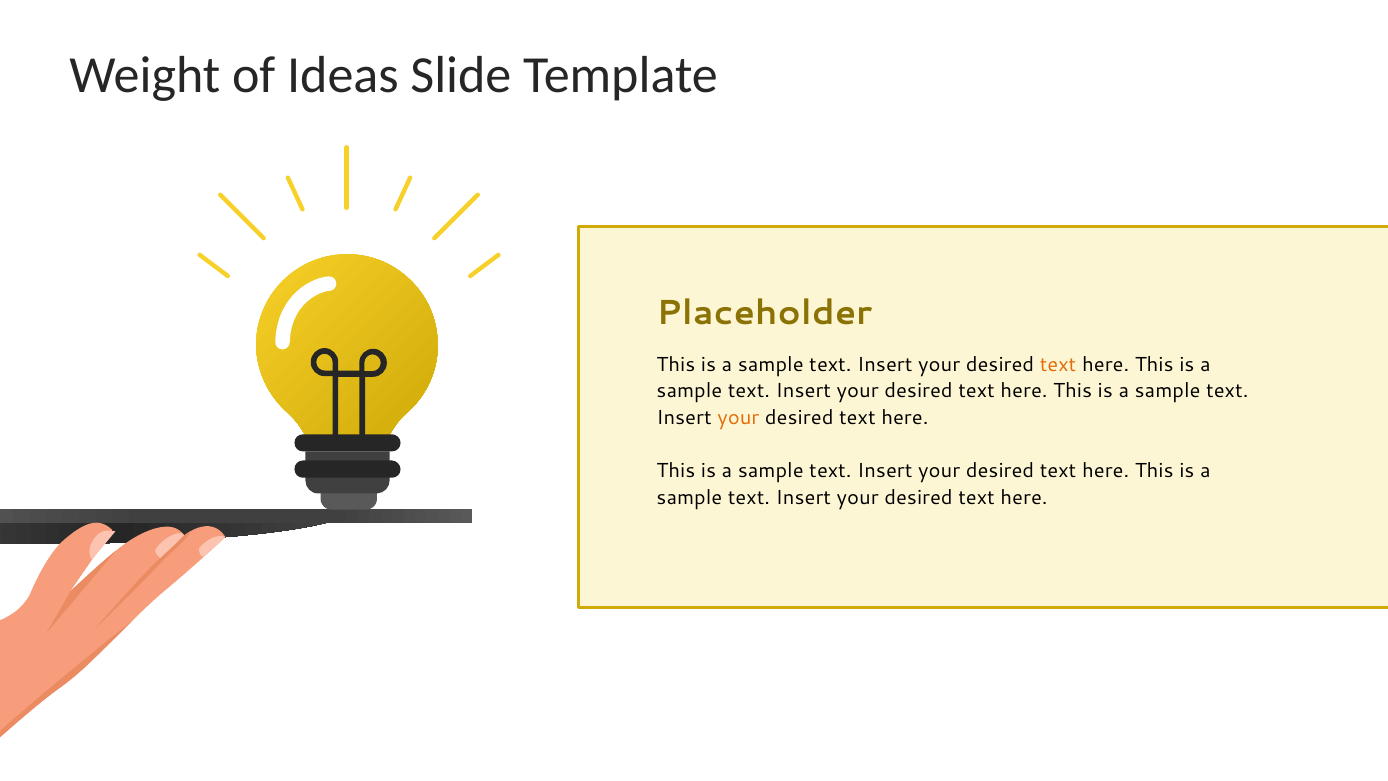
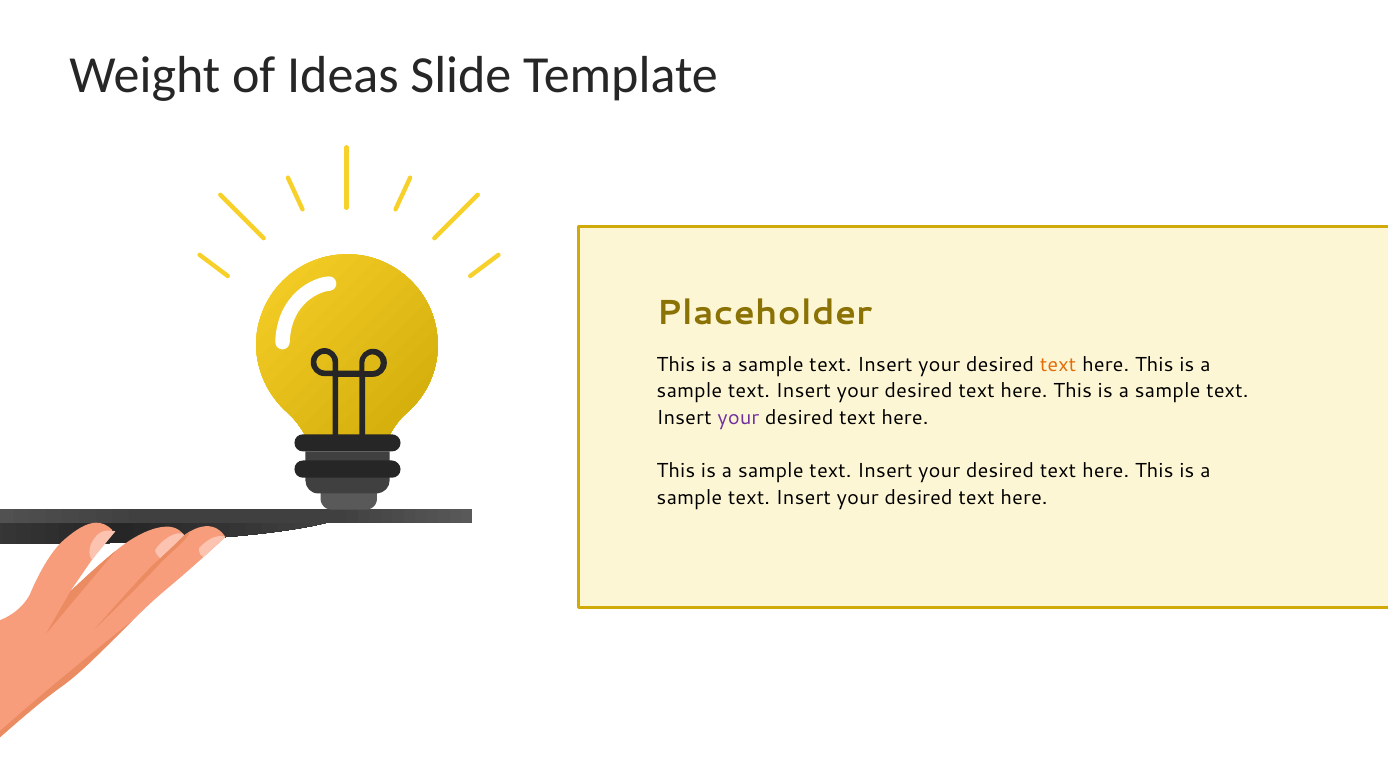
your at (738, 418) colour: orange -> purple
